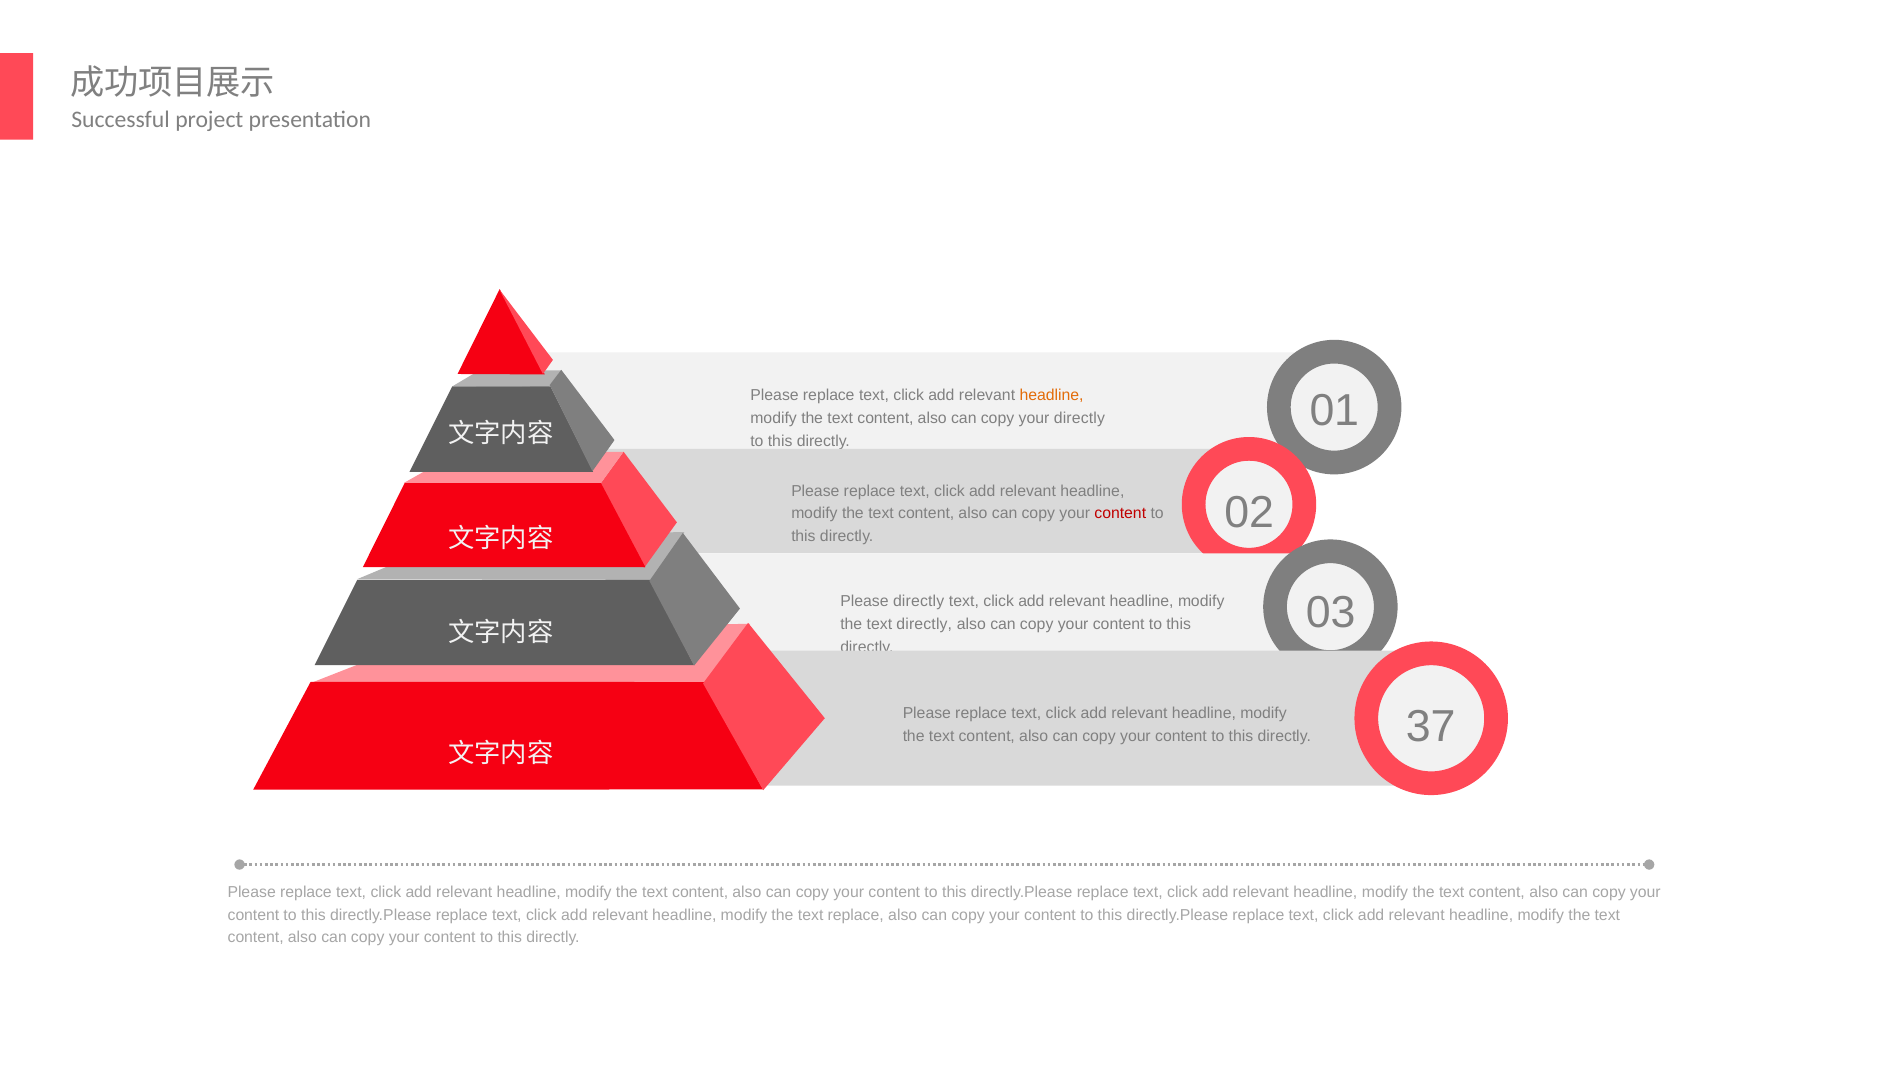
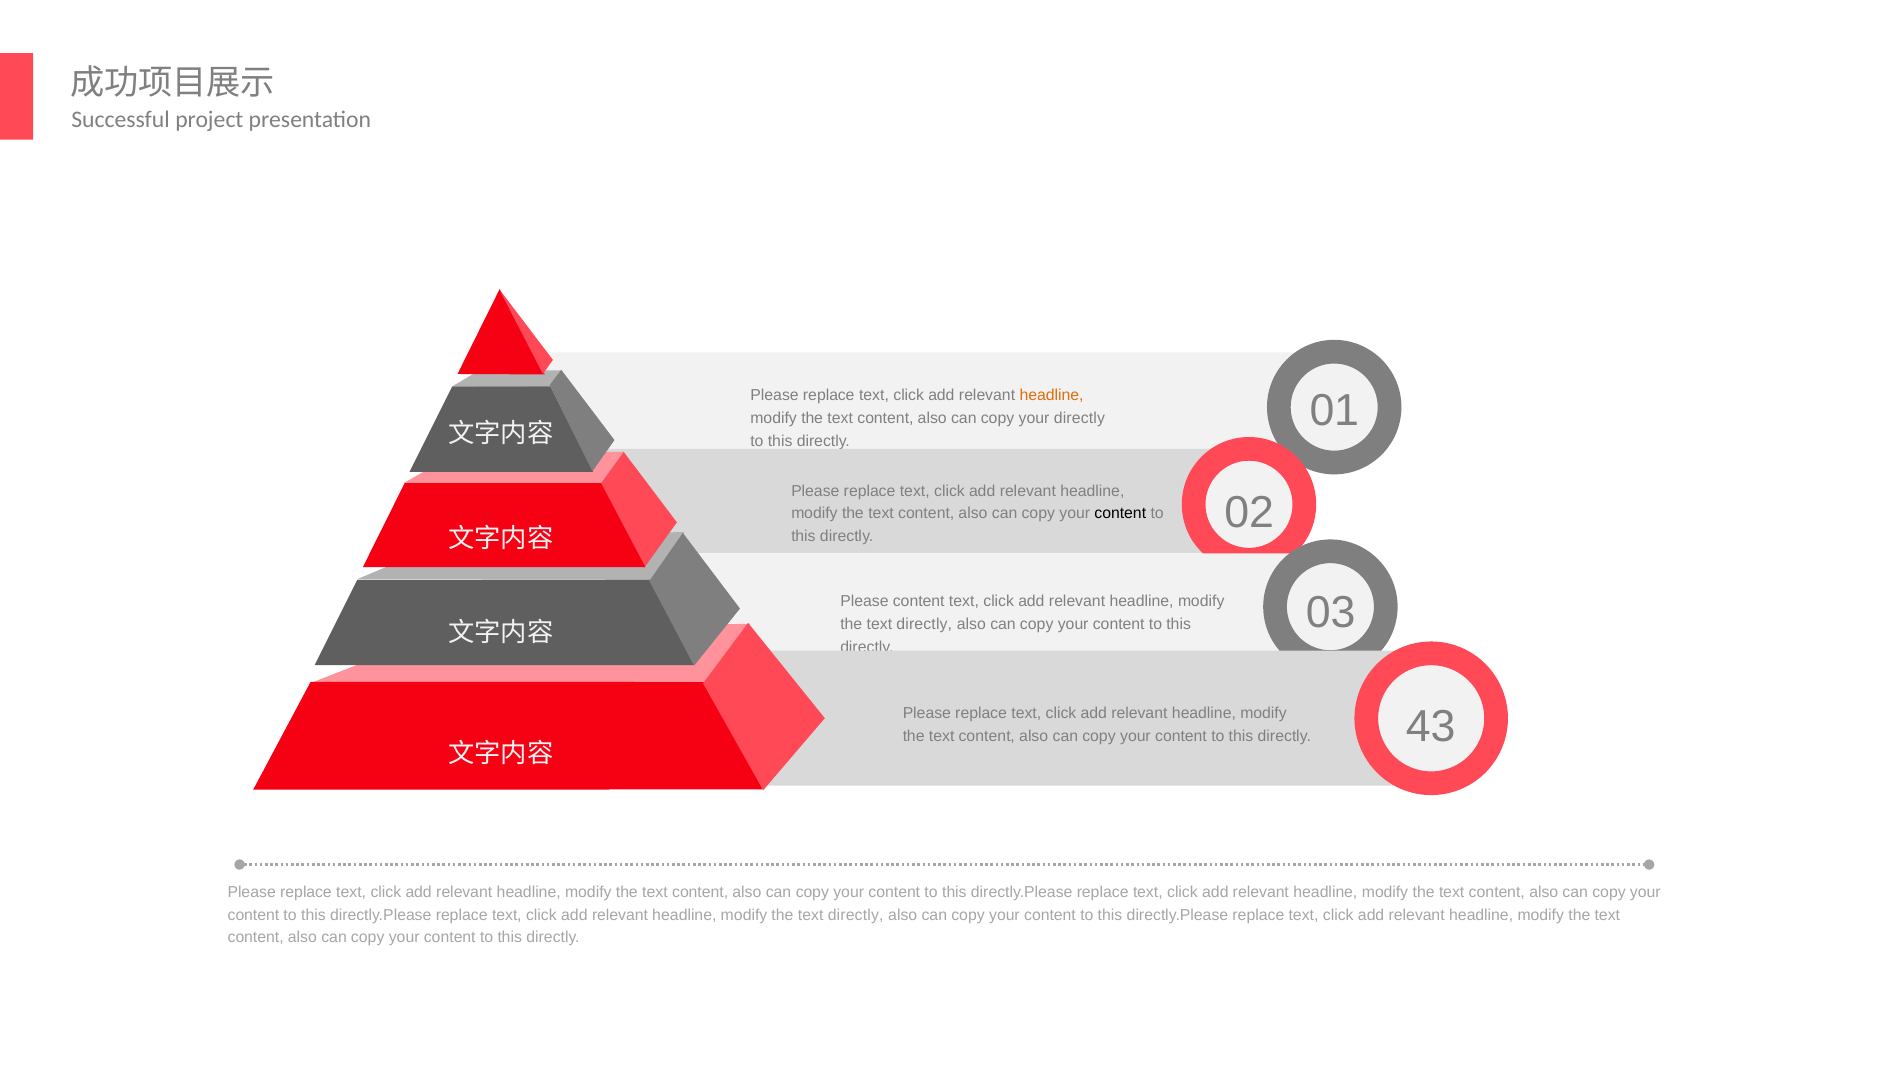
content at (1120, 514) colour: red -> black
Please directly: directly -> content
37: 37 -> 43
replace at (856, 914): replace -> directly
